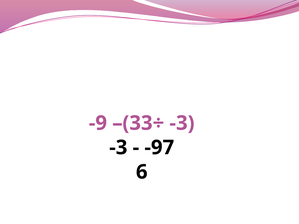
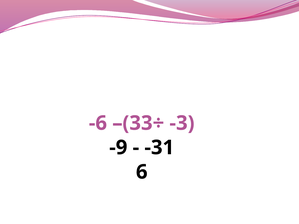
-9: -9 -> -6
-3 at (118, 148): -3 -> -9
-97: -97 -> -31
